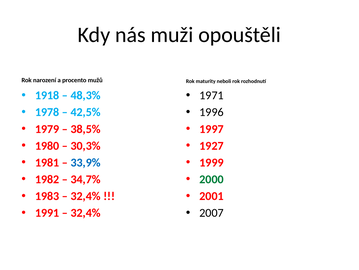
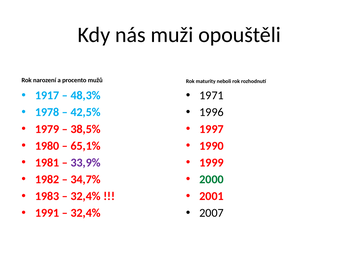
1918: 1918 -> 1917
30,3%: 30,3% -> 65,1%
1927: 1927 -> 1990
33,9% colour: blue -> purple
